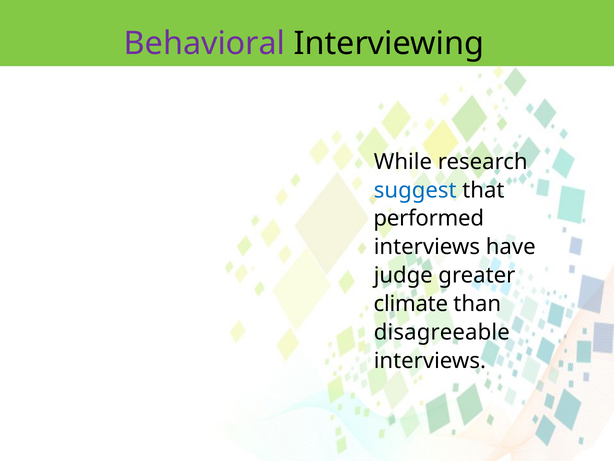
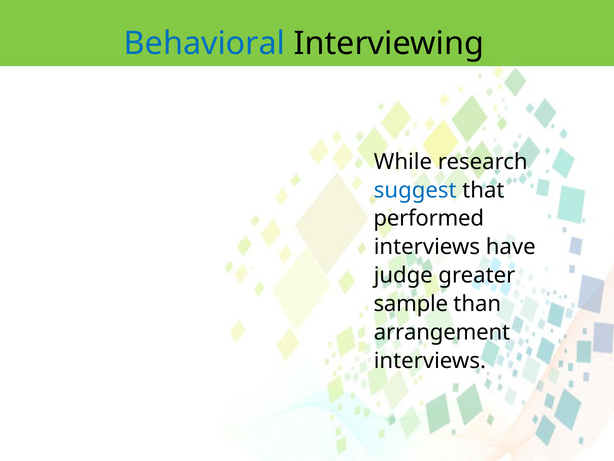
Behavioral colour: purple -> blue
climate: climate -> sample
disagreeable: disagreeable -> arrangement
